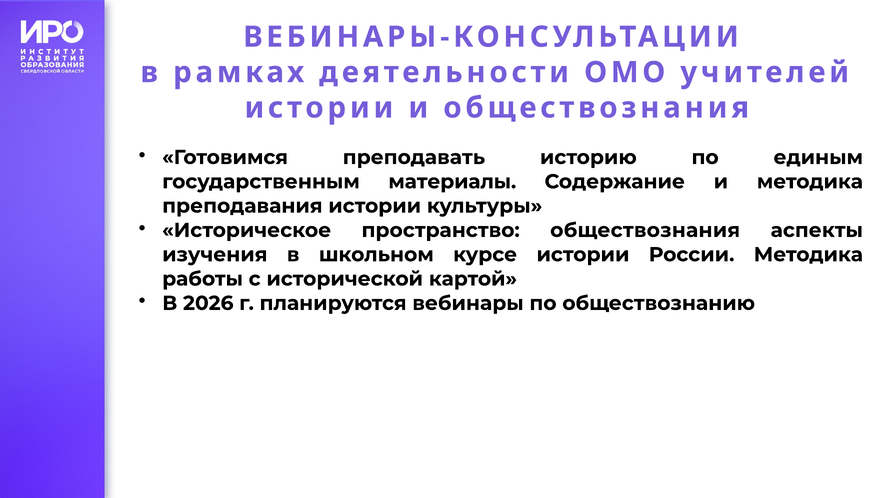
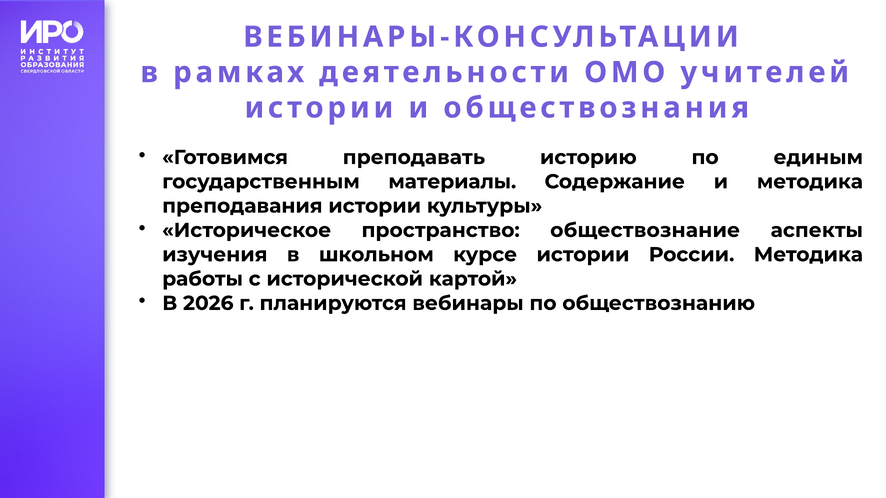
пространство обществознания: обществознания -> обществознание
